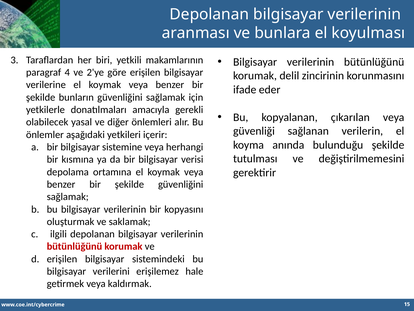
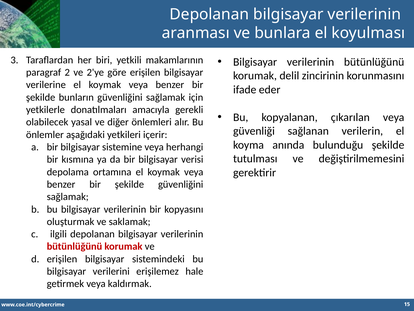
4: 4 -> 2
